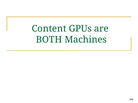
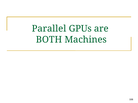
Content: Content -> Parallel
